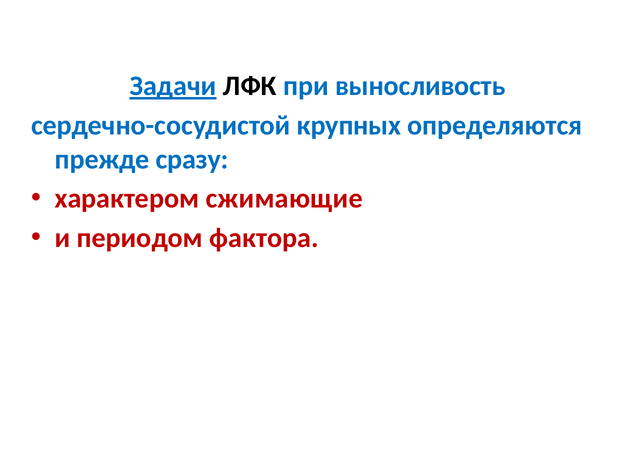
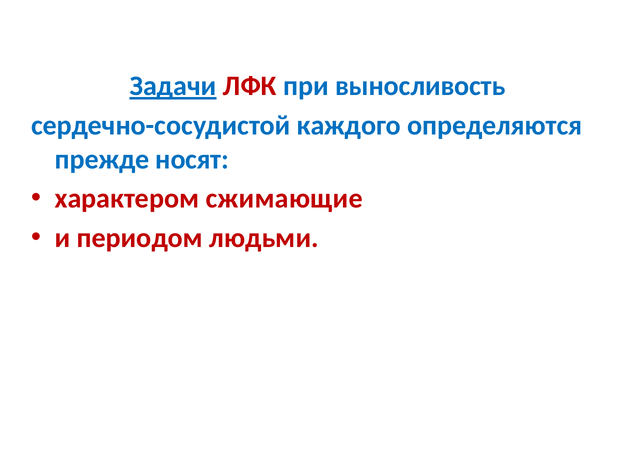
ЛФК colour: black -> red
крупных: крупных -> каждого
сразу: сразу -> носят
фактора: фактора -> людьми
